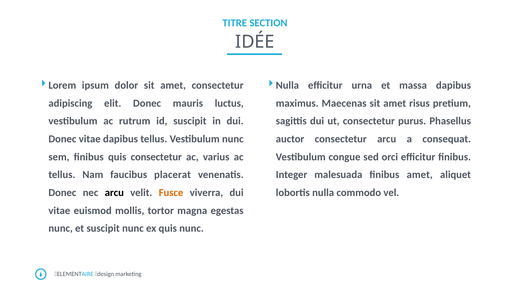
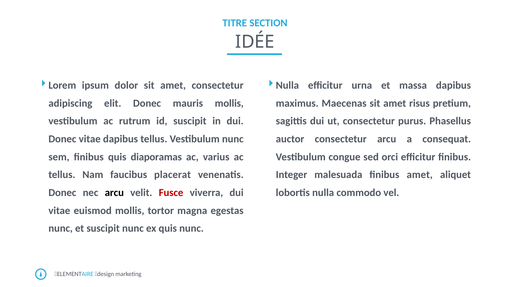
mauris luctus: luctus -> mollis
quis consectetur: consectetur -> diaporamas
Fusce colour: orange -> red
